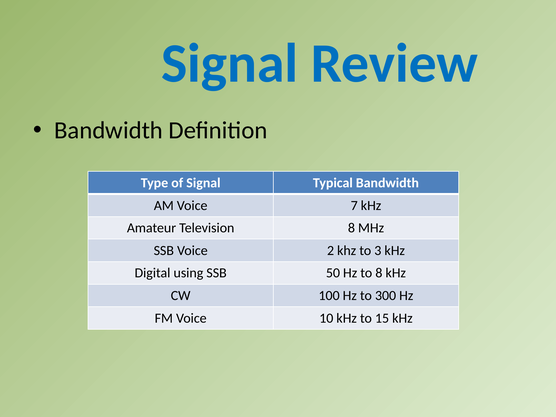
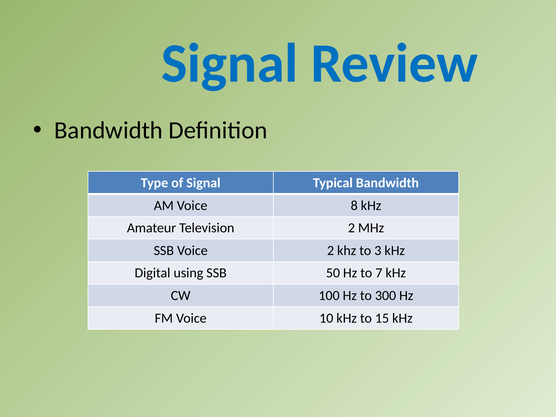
7: 7 -> 8
Television 8: 8 -> 2
to 8: 8 -> 7
